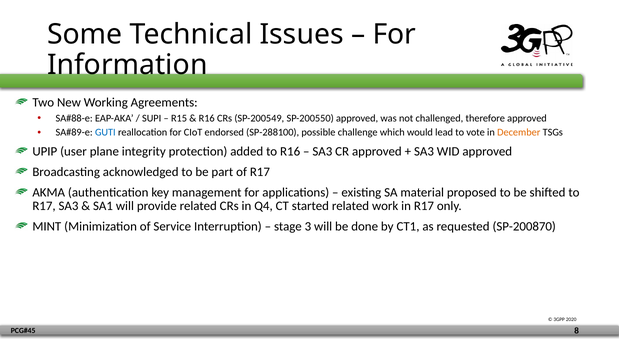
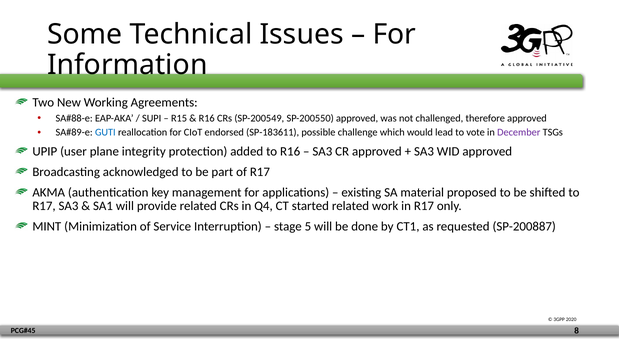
SP-288100: SP-288100 -> SP-183611
December colour: orange -> purple
3: 3 -> 5
SP-200870: SP-200870 -> SP-200887
